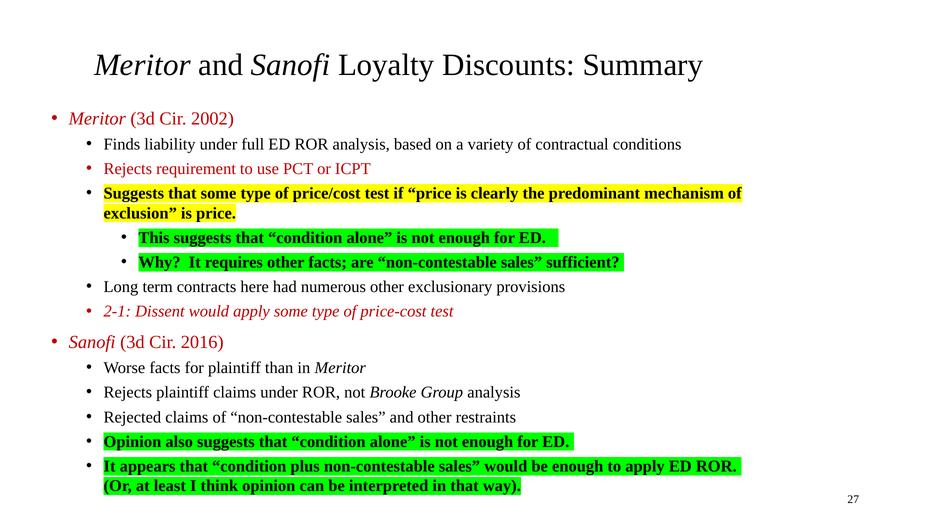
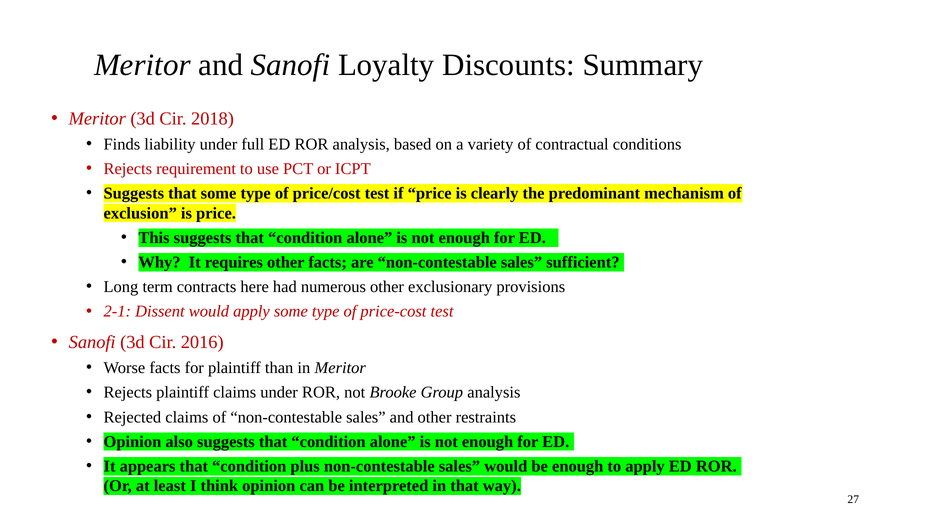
2002: 2002 -> 2018
